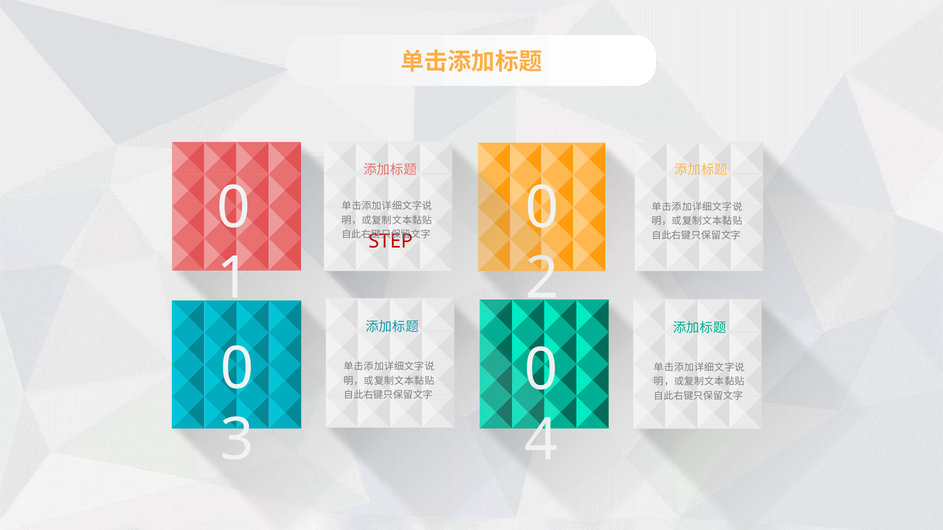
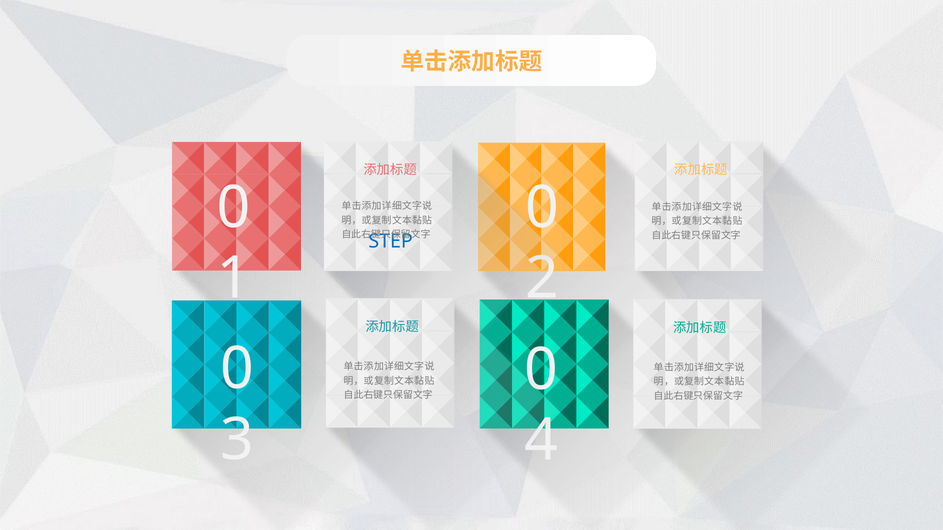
STEP colour: red -> blue
